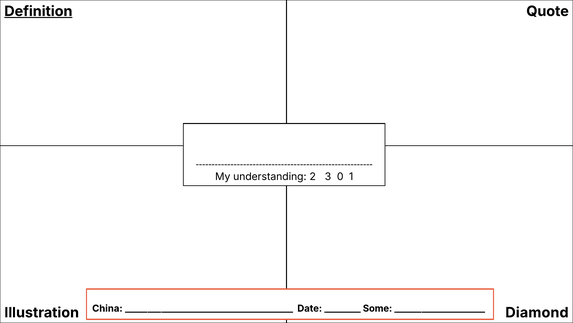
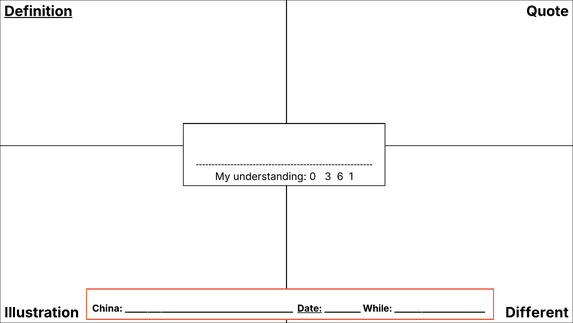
2: 2 -> 0
0: 0 -> 6
Date underline: none -> present
Some: Some -> While
Diamond: Diamond -> Different
